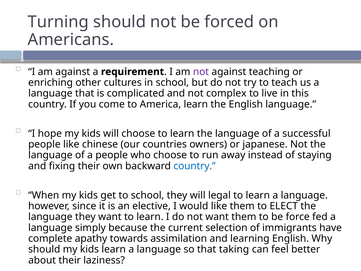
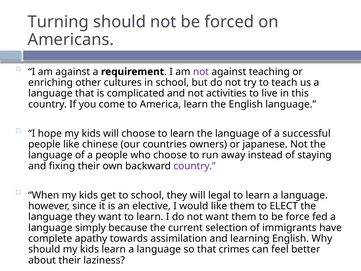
complex: complex -> activities
country at (195, 166) colour: blue -> purple
taking: taking -> crimes
